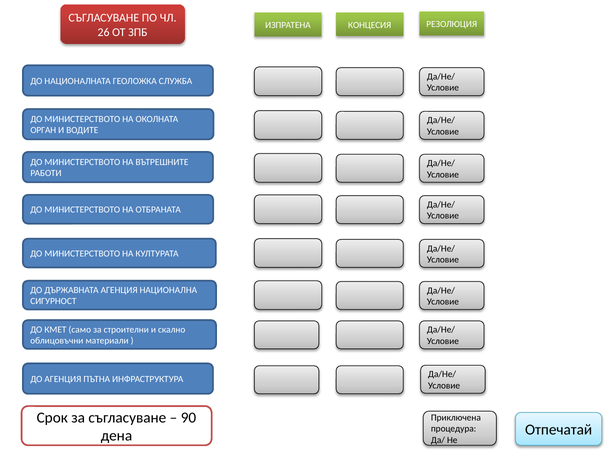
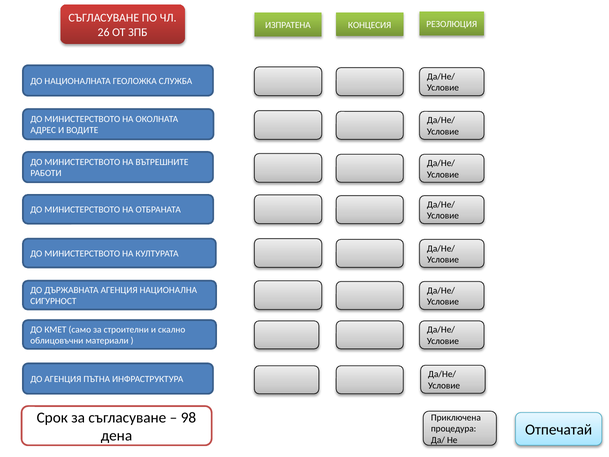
ОРГАН: ОРГАН -> АДРЕС
90: 90 -> 98
